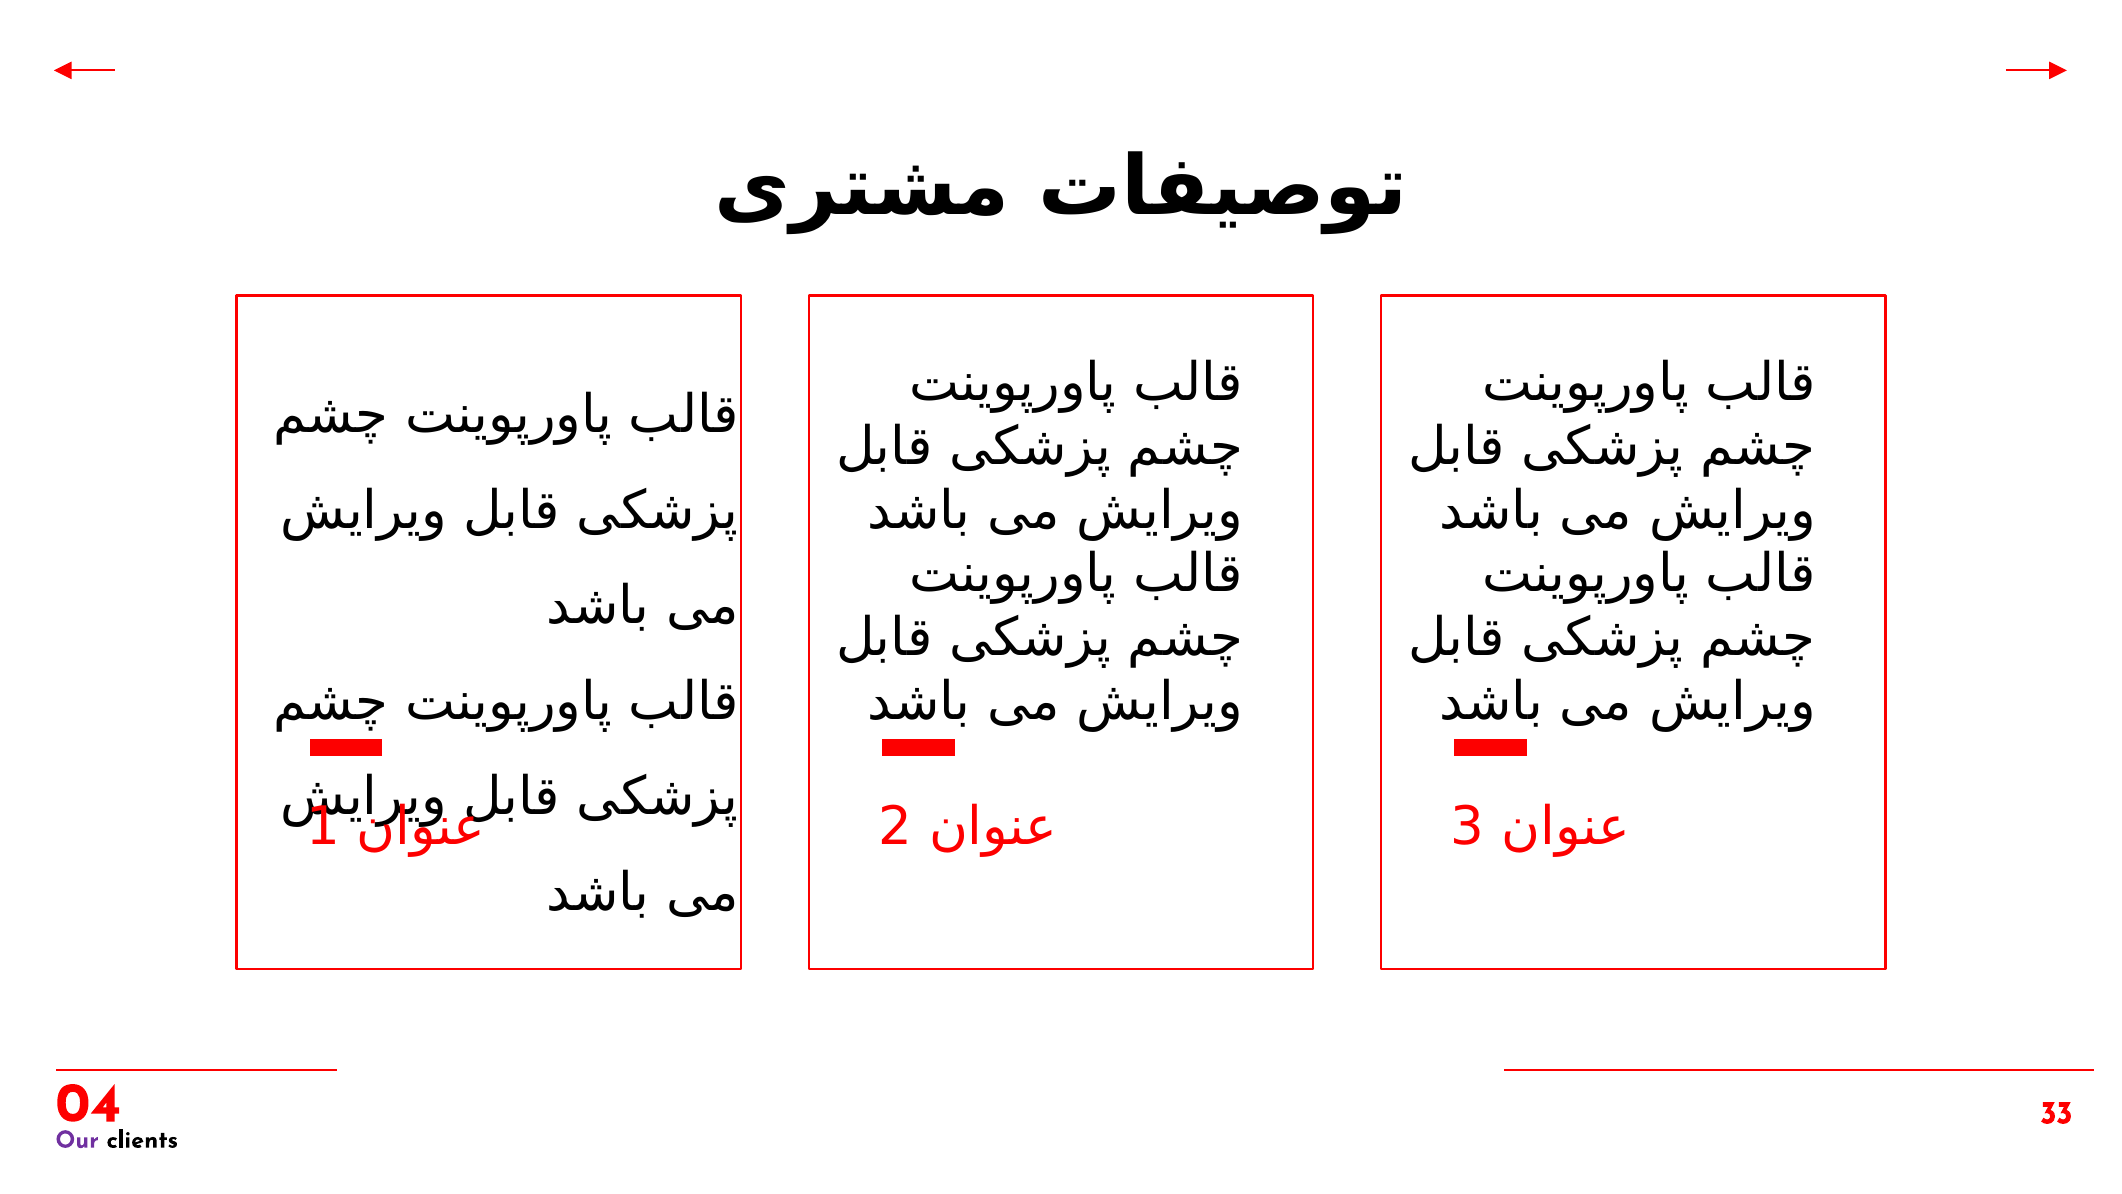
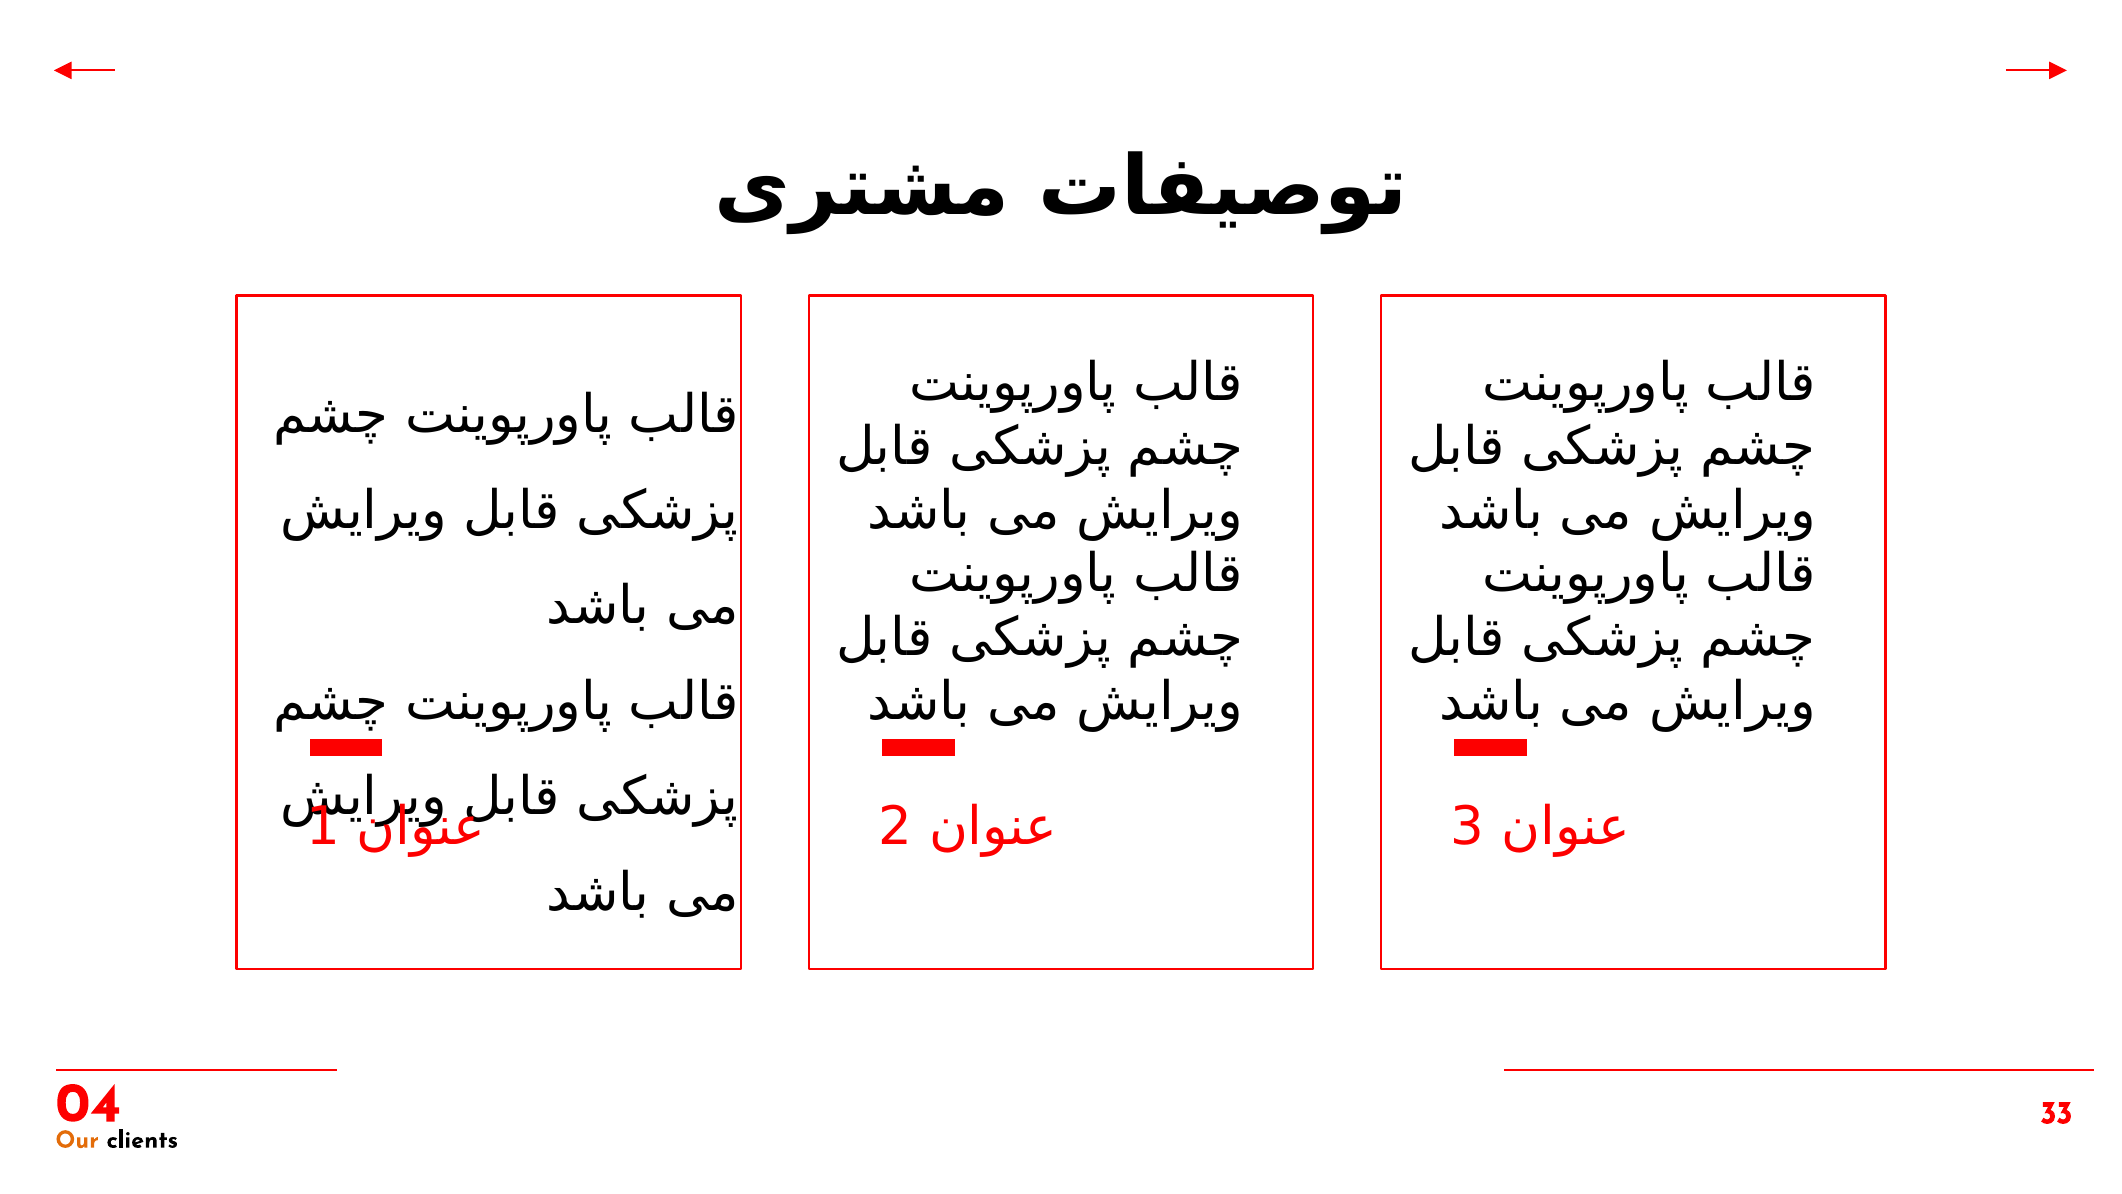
Our colour: purple -> orange
